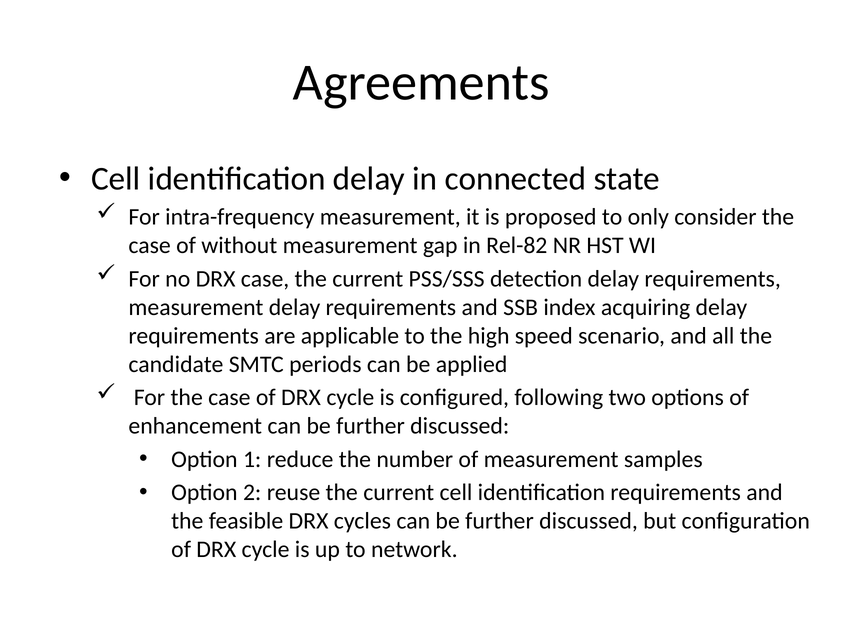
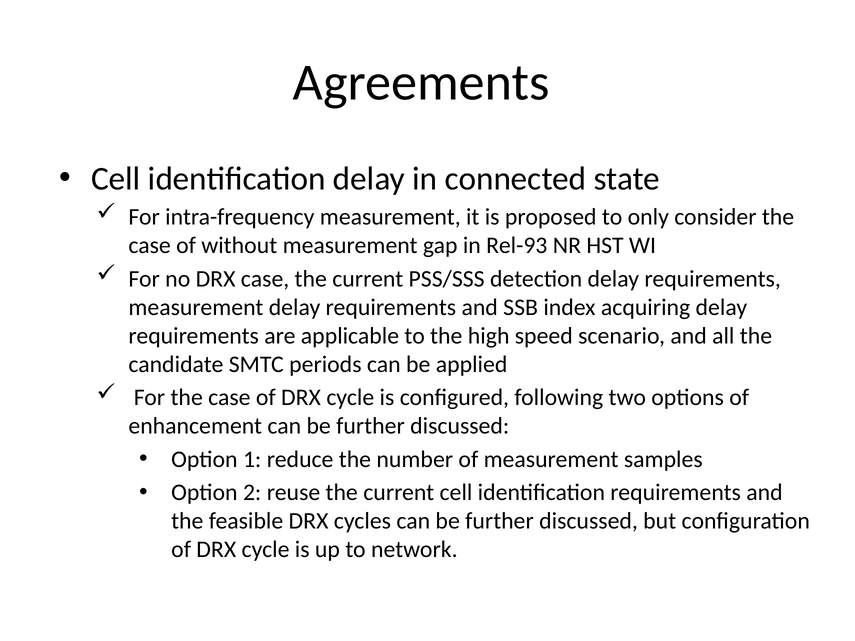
Rel-82: Rel-82 -> Rel-93
